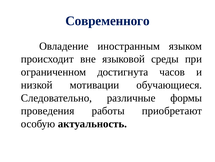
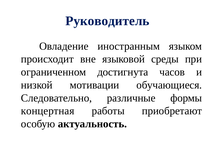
Современного: Современного -> Руководитель
проведения: проведения -> концертная
